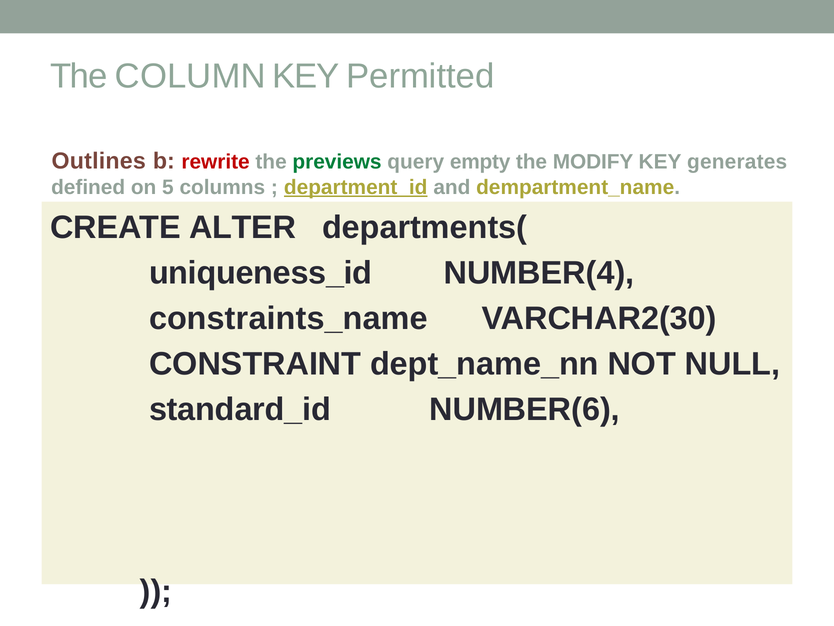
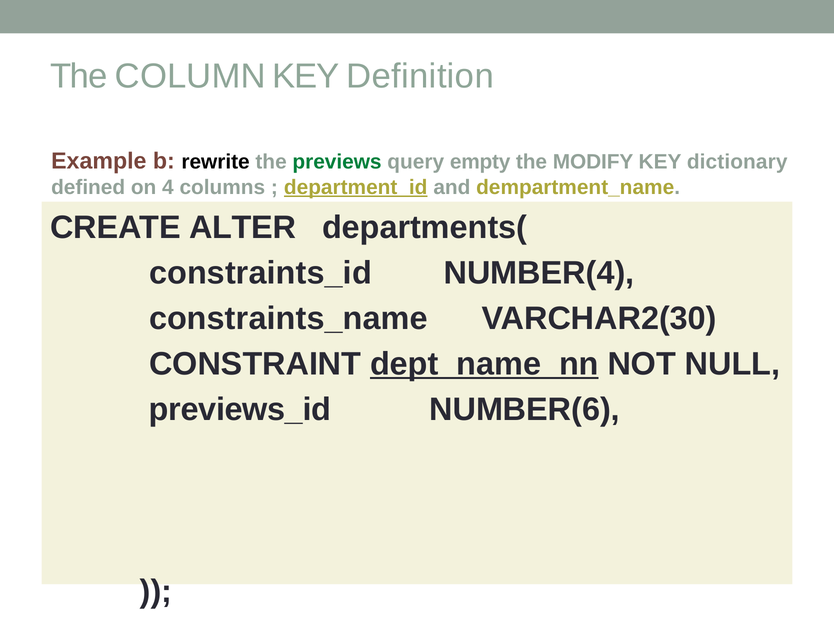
Permitted: Permitted -> Definition
Outlines: Outlines -> Example
rewrite colour: red -> black
generates: generates -> dictionary
5: 5 -> 4
uniqueness_id: uniqueness_id -> constraints_id
dept_name_nn underline: none -> present
standard_id: standard_id -> previews_id
